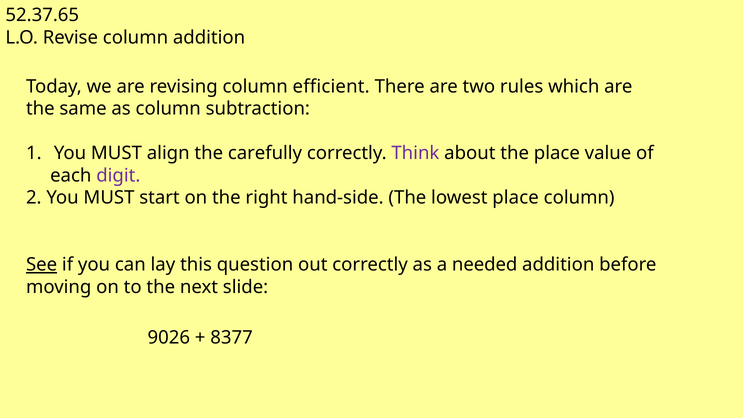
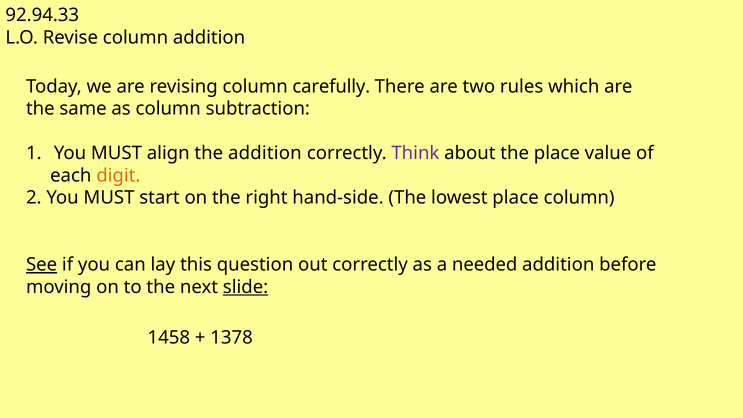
52.37.65: 52.37.65 -> 92.94.33
efficient: efficient -> carefully
the carefully: carefully -> addition
digit colour: purple -> orange
slide underline: none -> present
9026: 9026 -> 1458
8377: 8377 -> 1378
